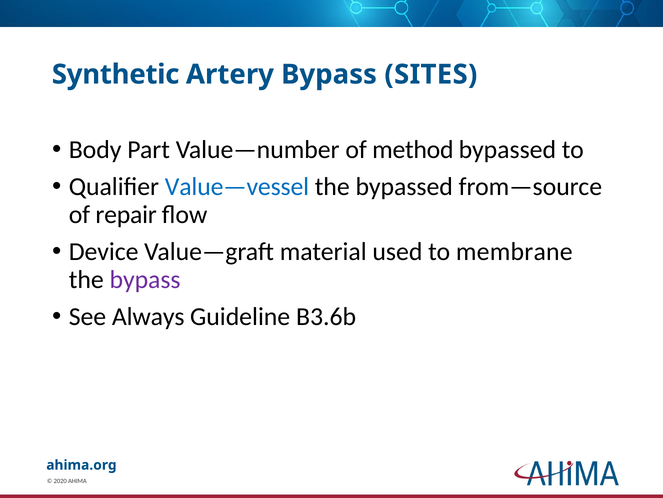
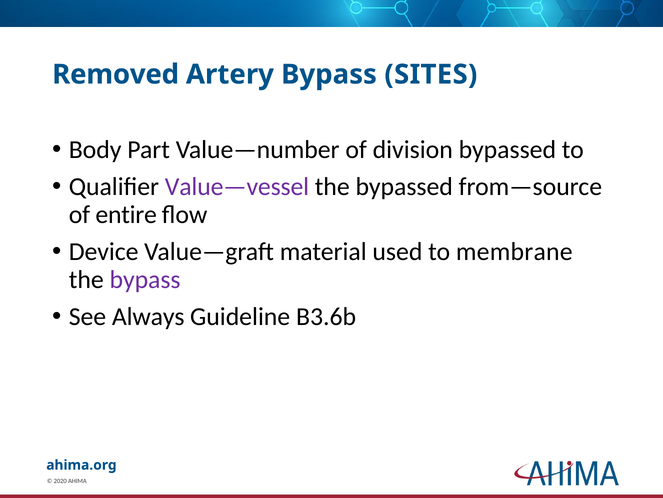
Synthetic: Synthetic -> Removed
method: method -> division
Value—vessel colour: blue -> purple
repair: repair -> entire
